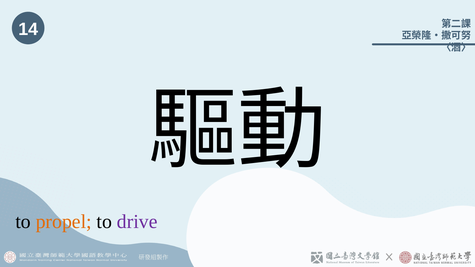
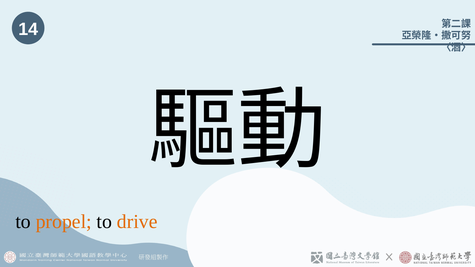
drive colour: purple -> orange
